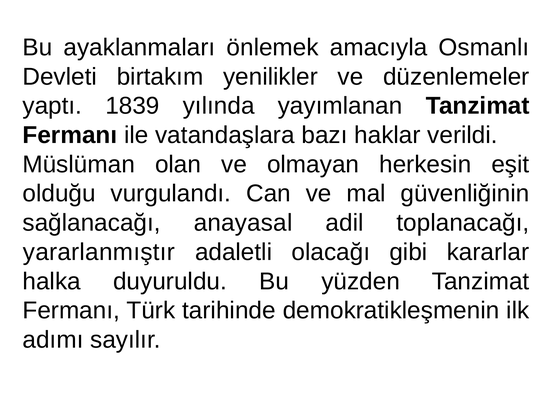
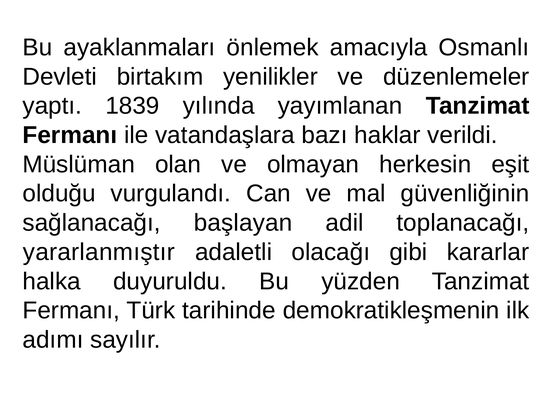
anayasal: anayasal -> başlayan
